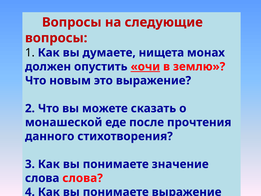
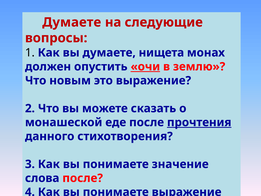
Вопросы at (72, 22): Вопросы -> Думаете
прочтения underline: none -> present
слова слова: слова -> после
